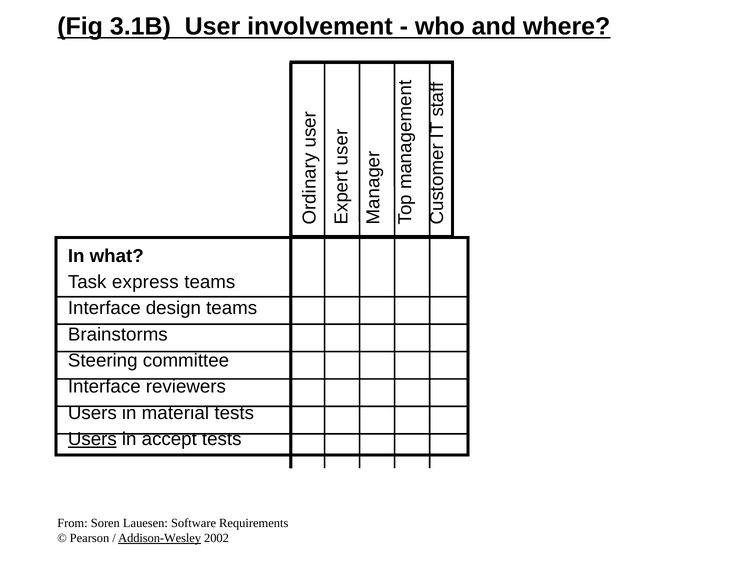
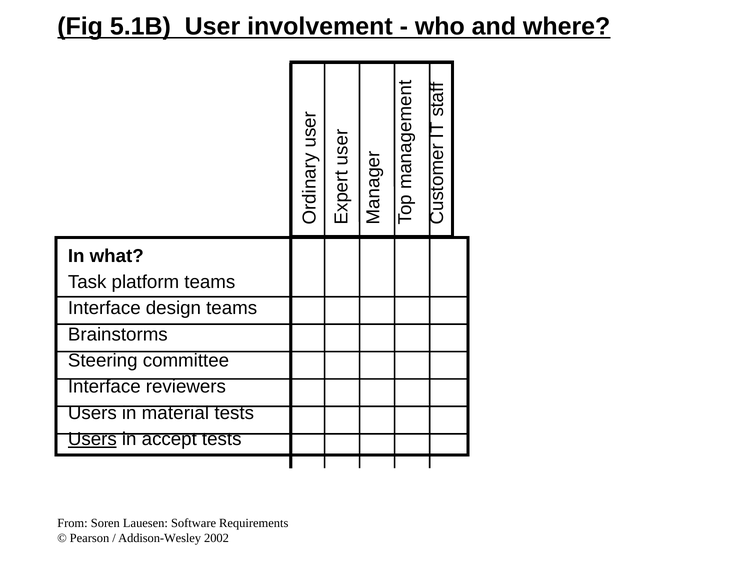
3.1B: 3.1B -> 5.1B
express: express -> platform
Addison-Wesley underline: present -> none
